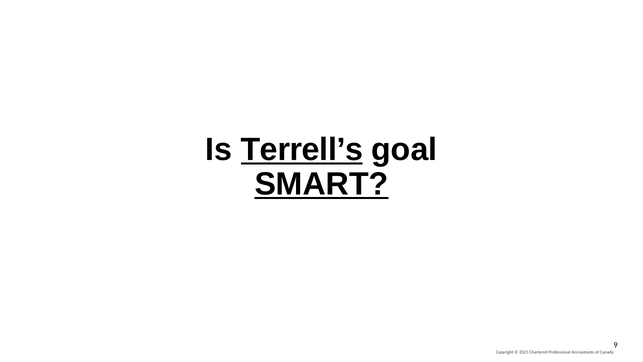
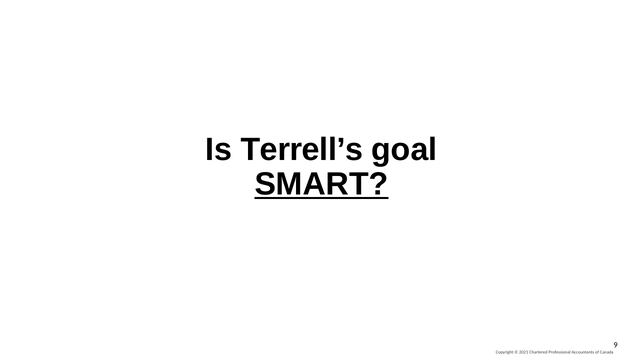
Terrell’s underline: present -> none
